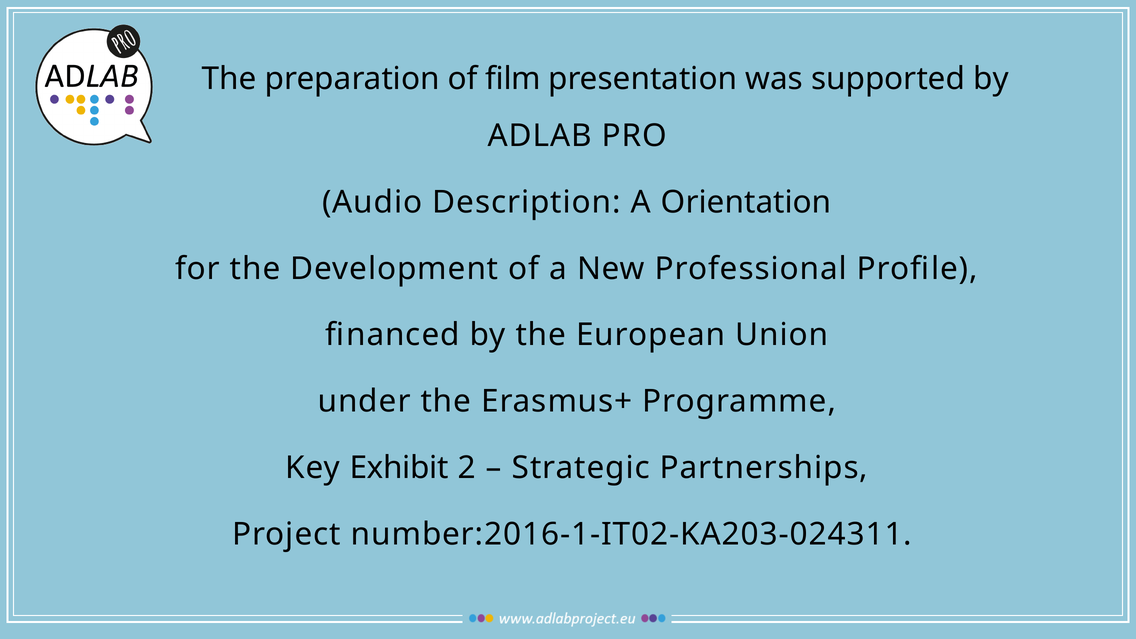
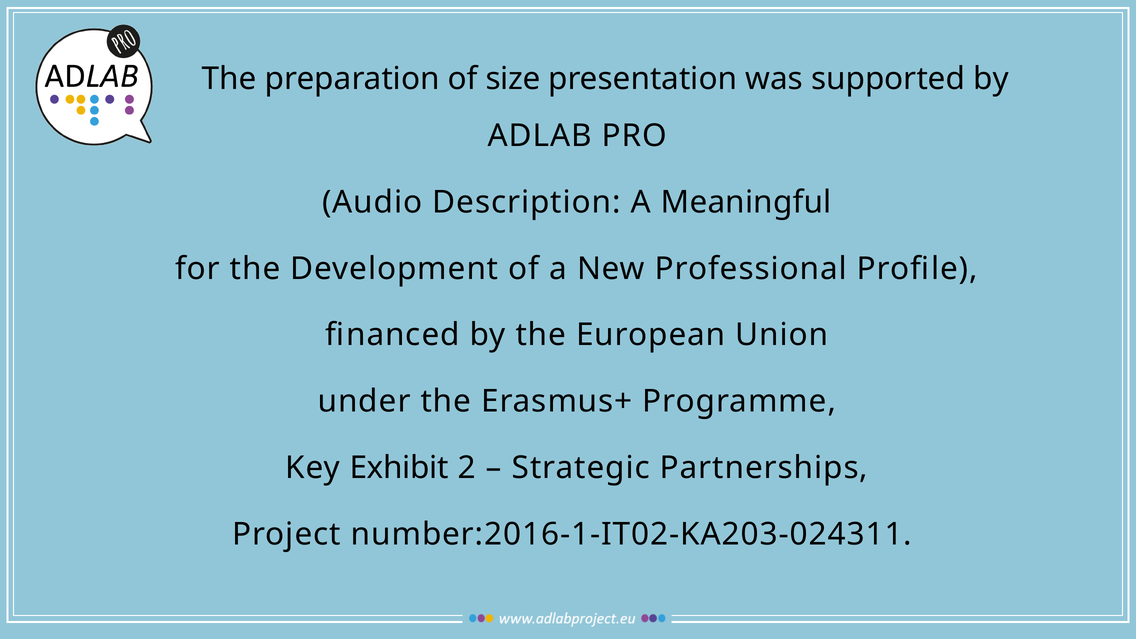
film: film -> size
Orientation: Orientation -> Meaningful
